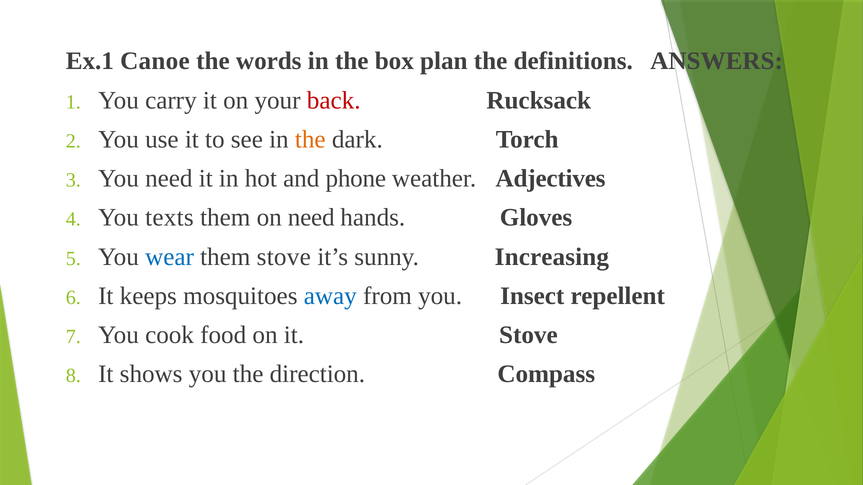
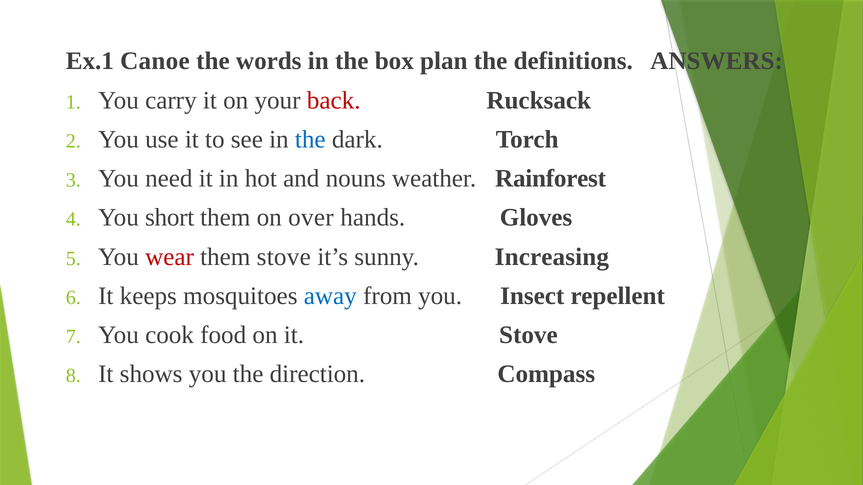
the at (310, 140) colour: orange -> blue
phone: phone -> nouns
Adjectives: Adjectives -> Rainforest
texts: texts -> short
on need: need -> over
wear colour: blue -> red
